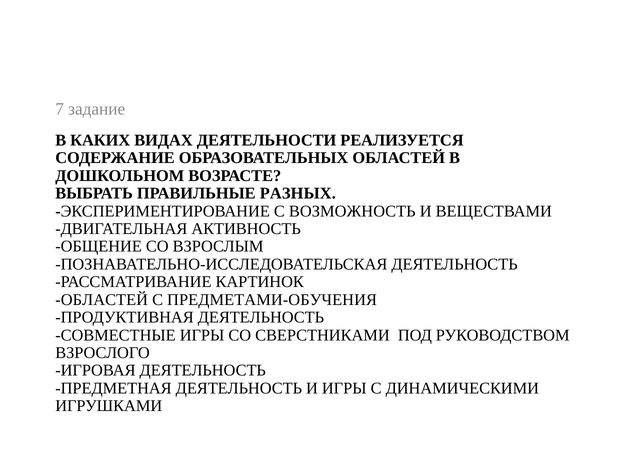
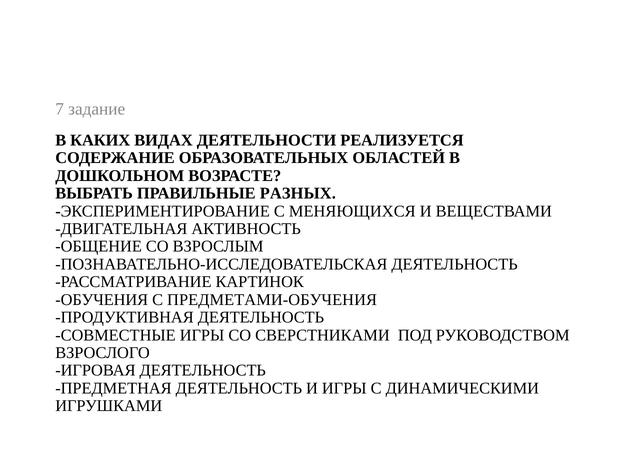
ВОЗМОЖНОСТЬ: ВОЗМОЖНОСТЬ -> МЕНЯЮЩИХСЯ
ОБЛАСТЕЙ at (102, 300): ОБЛАСТЕЙ -> ОБУЧЕНИЯ
